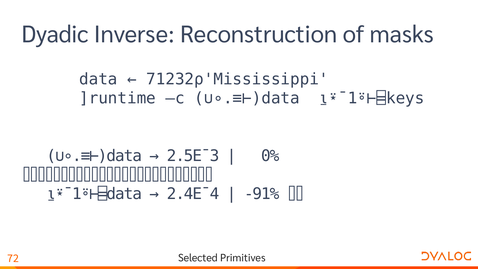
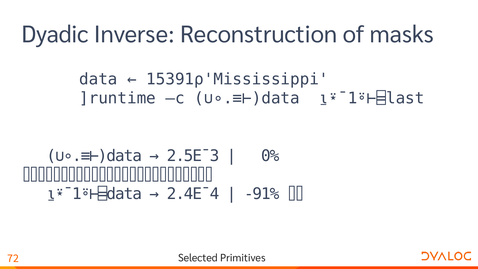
71232⍴'Mississippi: 71232⍴'Mississippi -> 15391⍴'Mississippi
⍸⍣¯1⍤⊢⌸keys: ⍸⍣¯1⍤⊢⌸keys -> ⍸⍣¯1⍤⊢⌸last
